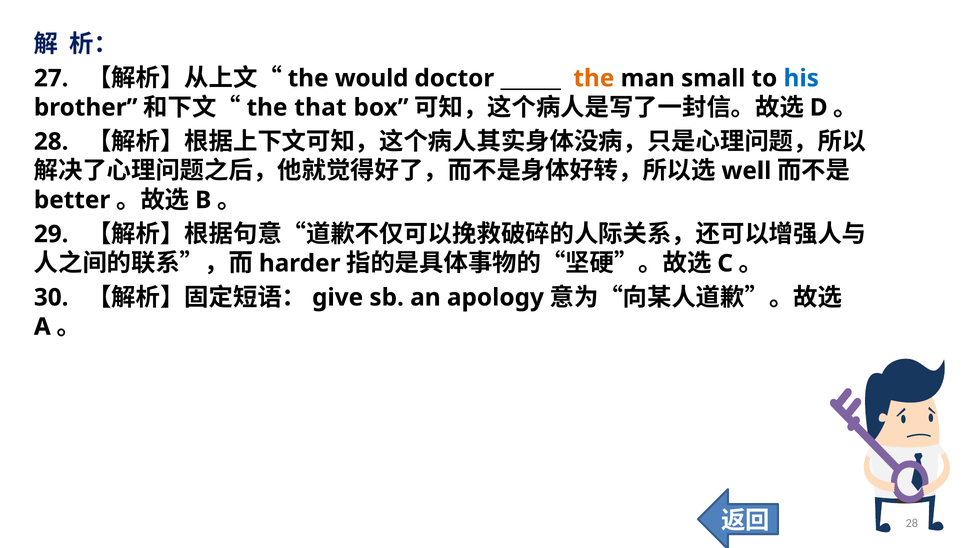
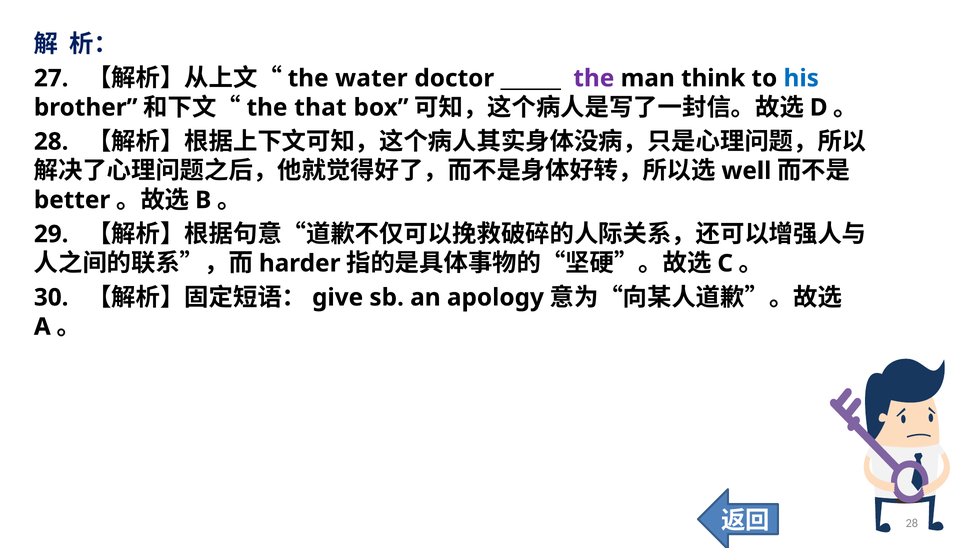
would: would -> water
the at (594, 78) colour: orange -> purple
small: small -> think
